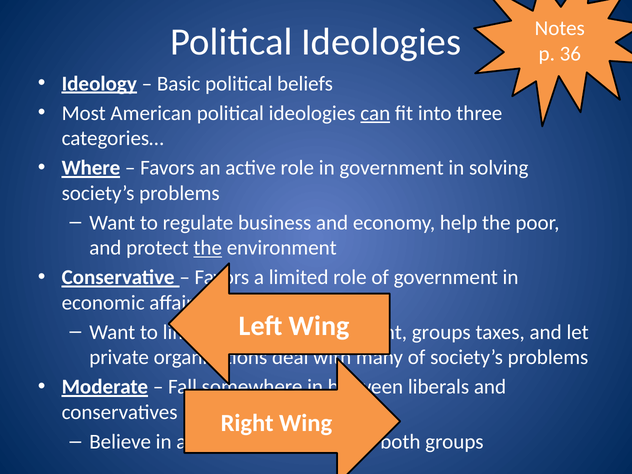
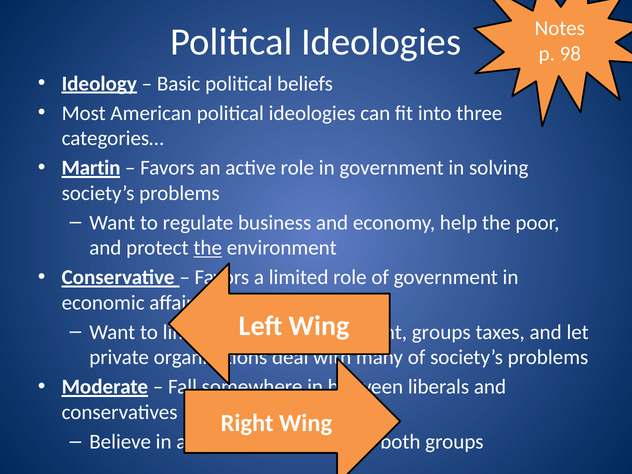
36: 36 -> 98
can underline: present -> none
Where: Where -> Martin
